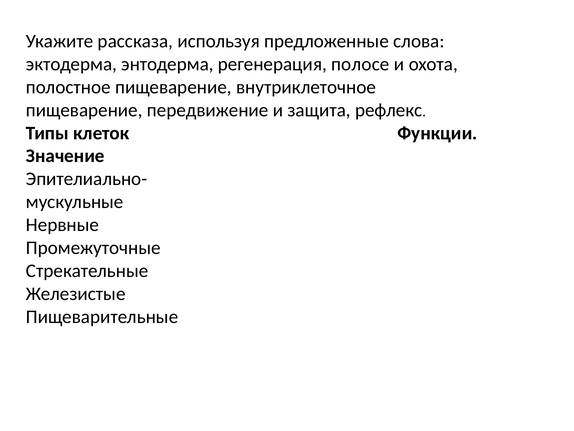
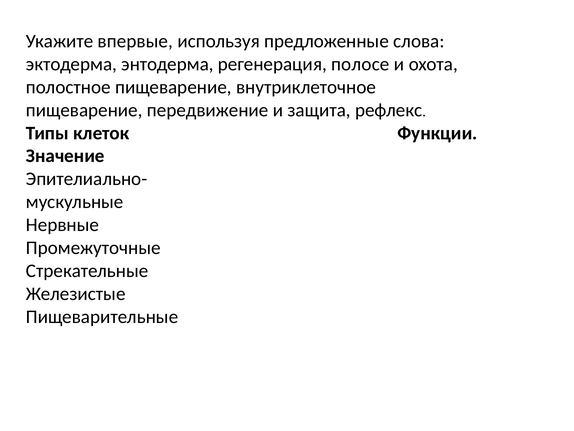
рассказа: рассказа -> впервые
